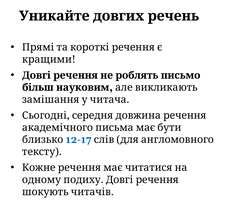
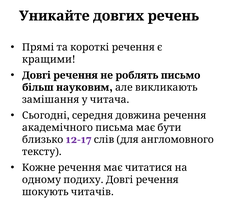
12-17 colour: blue -> purple
